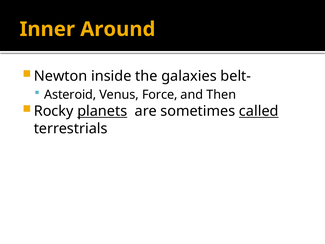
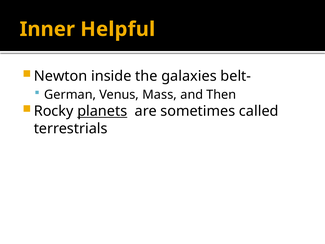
Around: Around -> Helpful
Asteroid: Asteroid -> German
Force: Force -> Mass
called underline: present -> none
